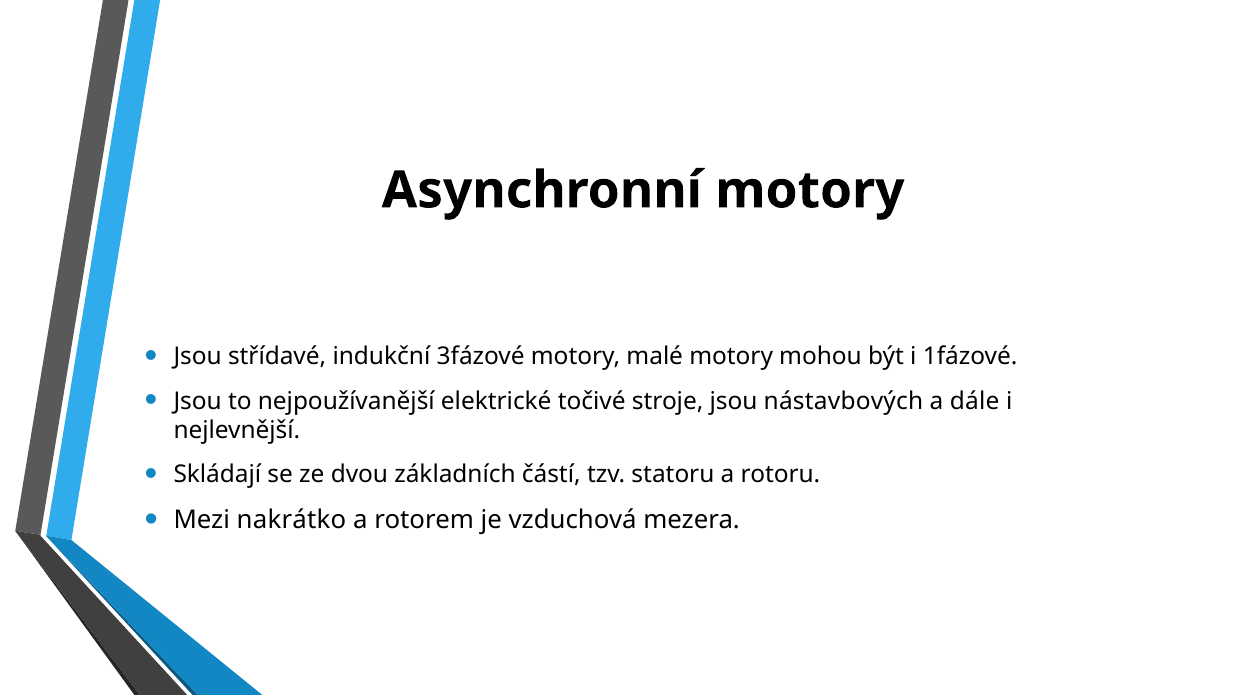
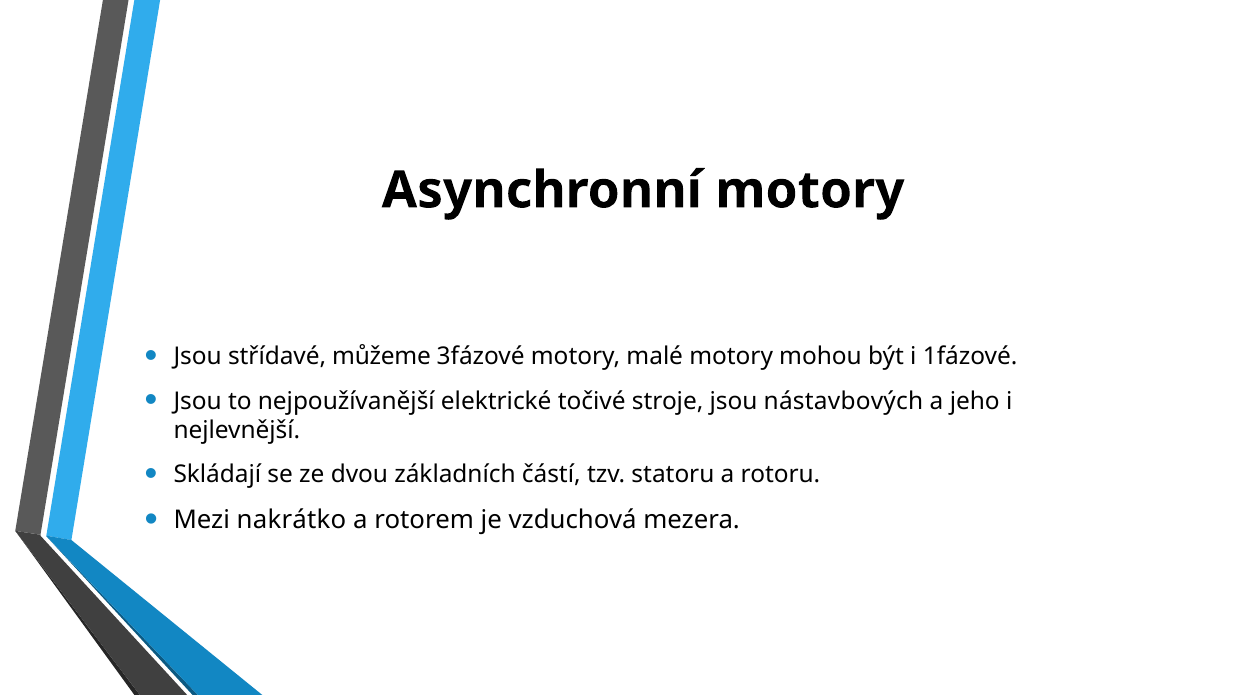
indukční: indukční -> můžeme
dále: dále -> jeho
